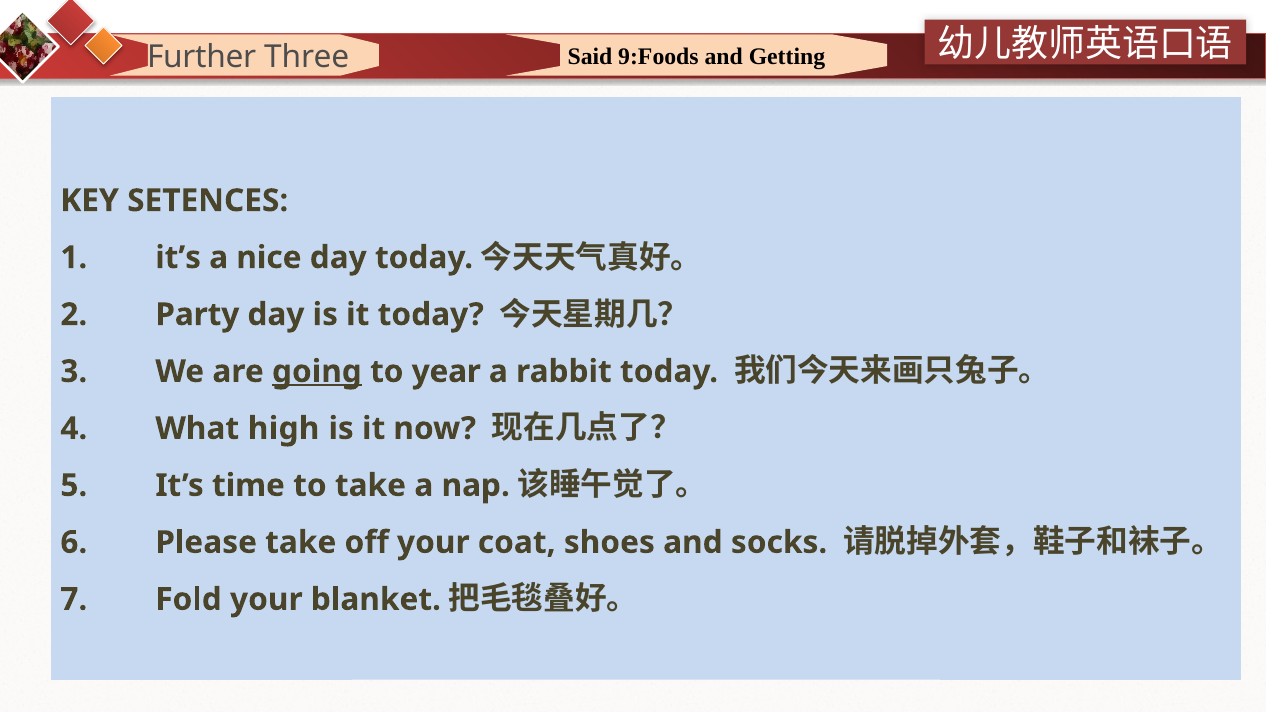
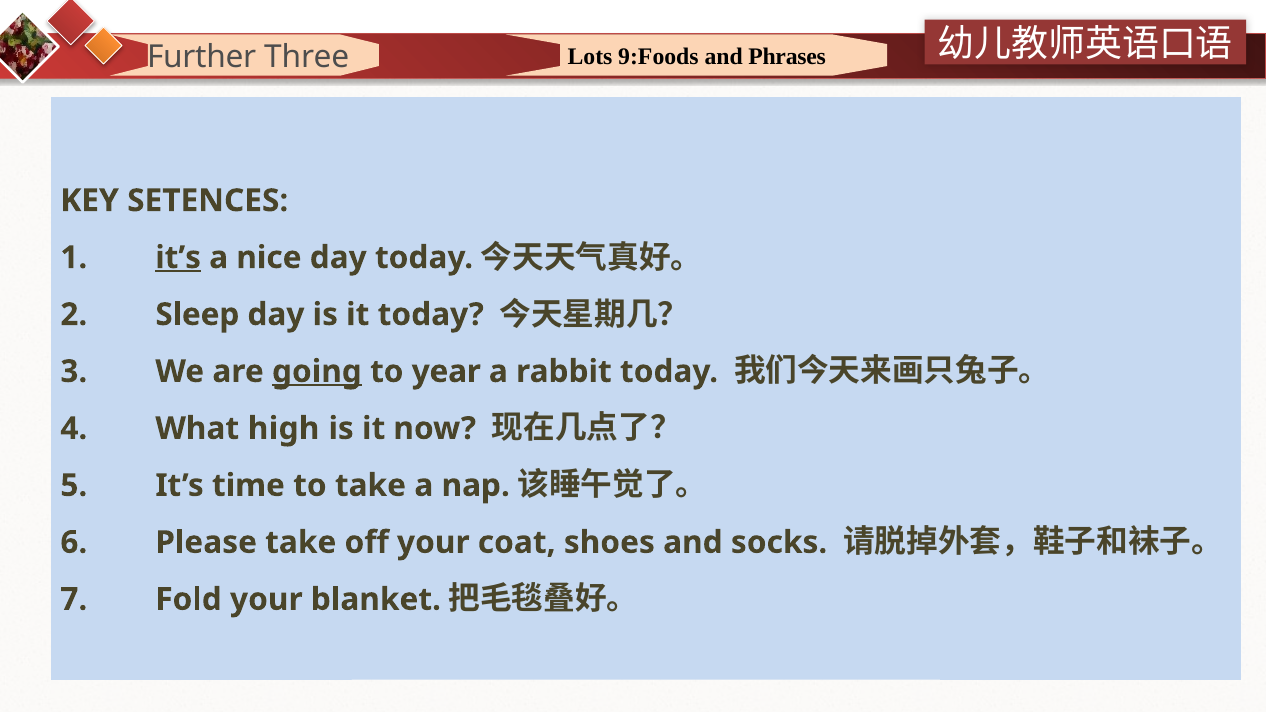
Said: Said -> Lots
Getting: Getting -> Phrases
it’s at (178, 258) underline: none -> present
Party: Party -> Sleep
